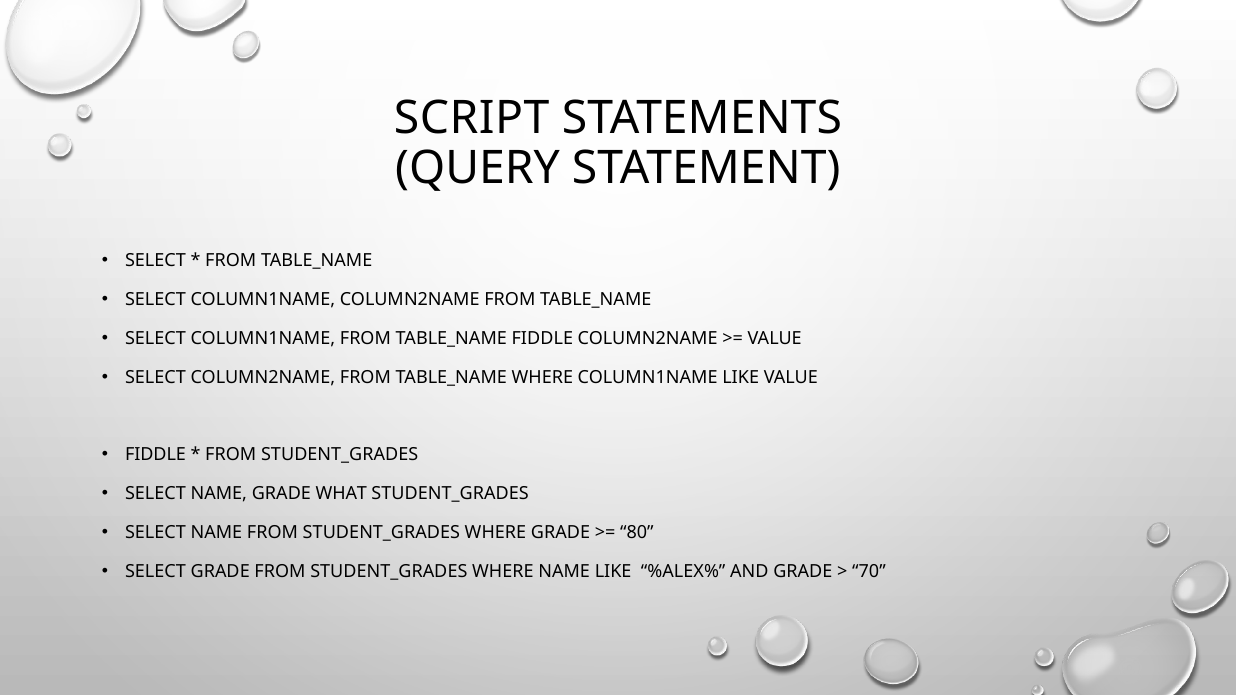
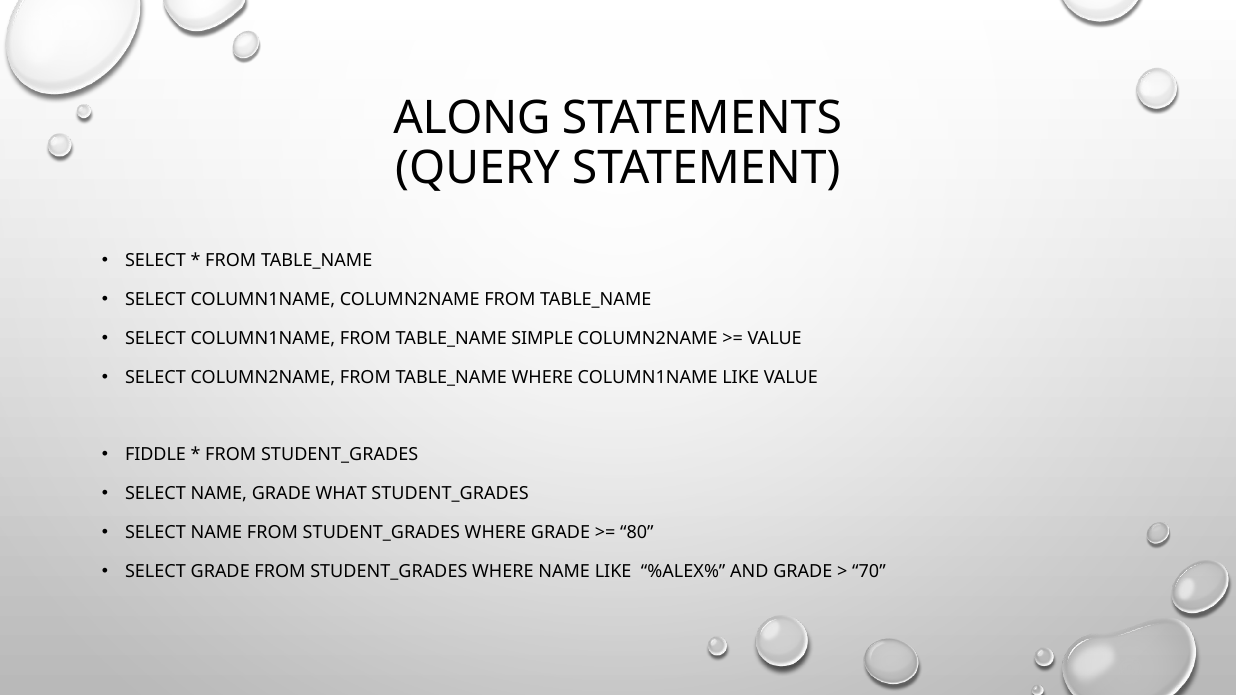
SCRIPT: SCRIPT -> ALONG
TABLE_NAME FIDDLE: FIDDLE -> SIMPLE
